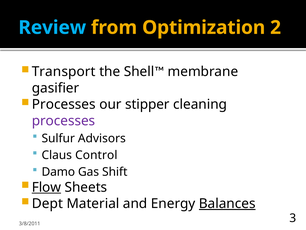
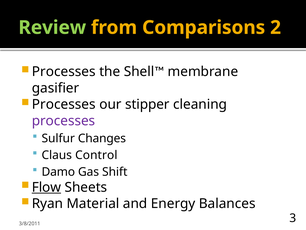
Review colour: light blue -> light green
Optimization: Optimization -> Comparisons
Transport at (64, 72): Transport -> Processes
Advisors: Advisors -> Changes
Dept: Dept -> Ryan
Balances underline: present -> none
